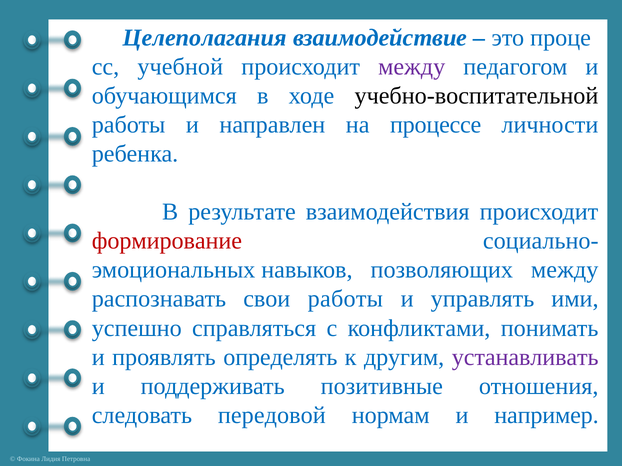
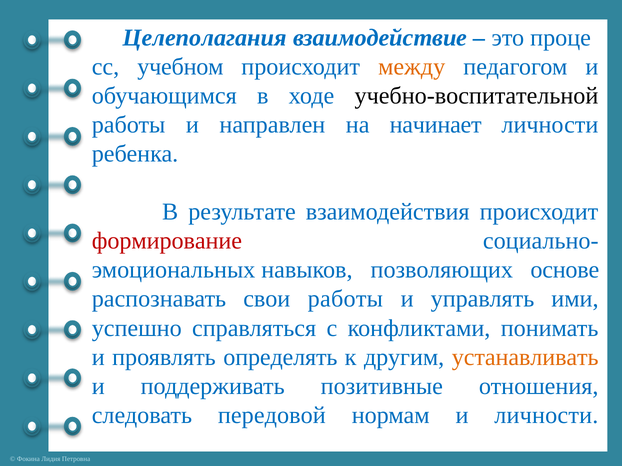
учебной: учебной -> учебном
между at (412, 67) colour: purple -> orange
процессе: процессе -> начинает
позволяющих между: между -> основе
устанавливать colour: purple -> orange
и например: например -> личности
